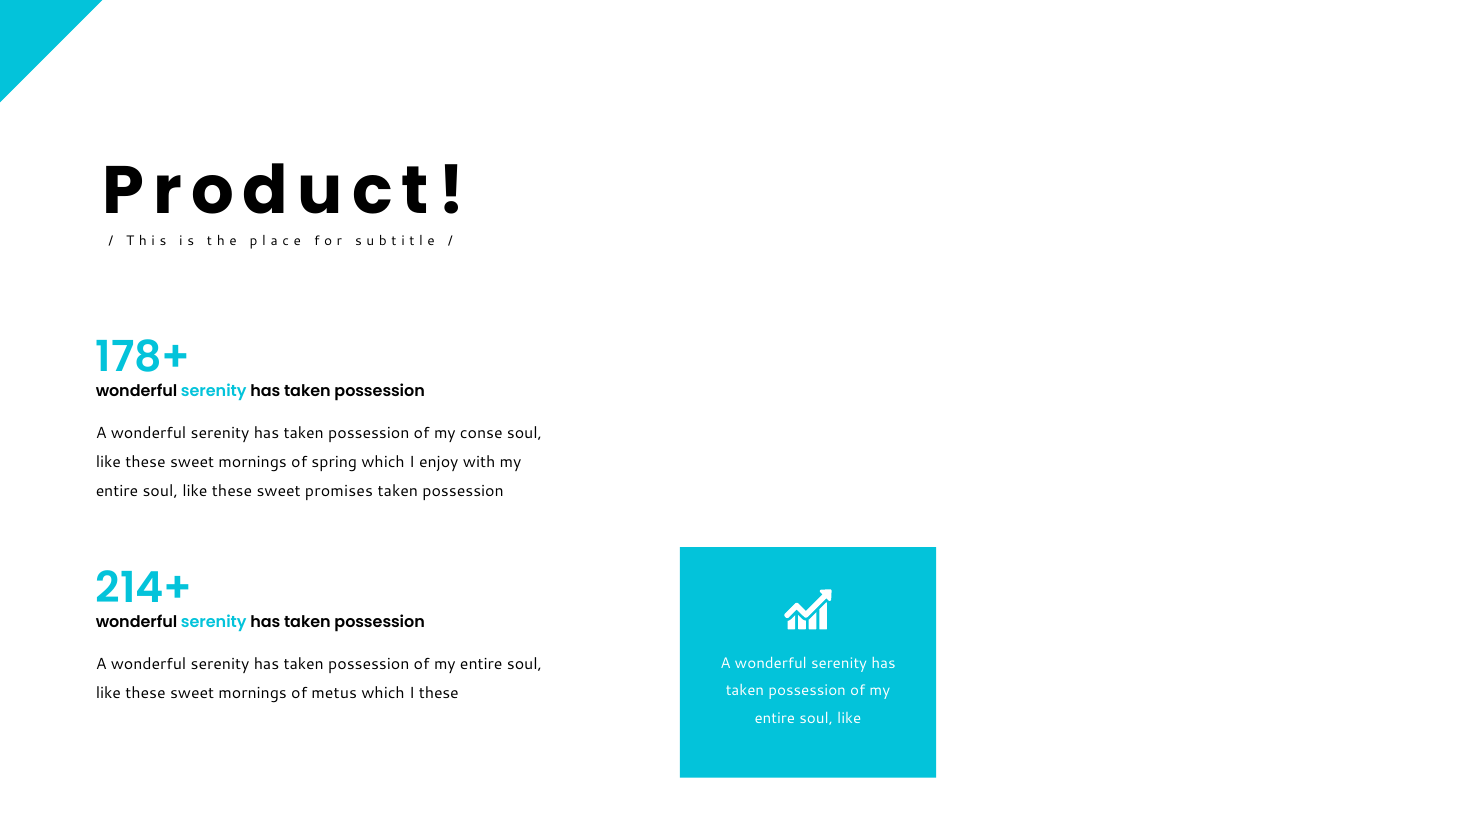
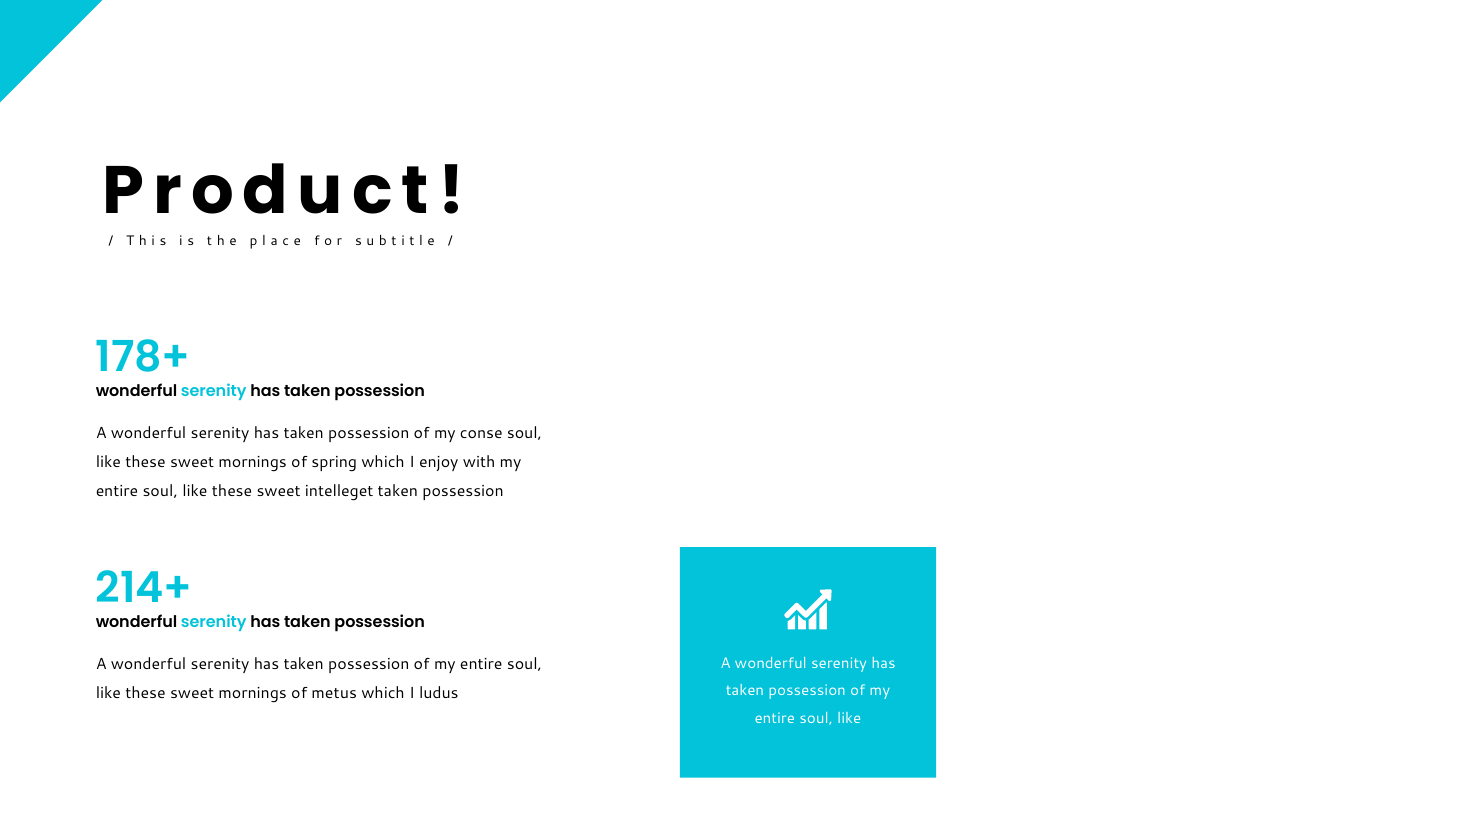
promises: promises -> intelleget
I these: these -> ludus
